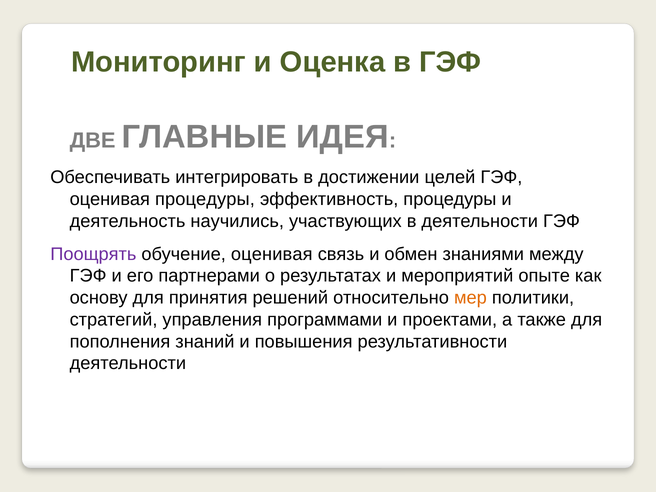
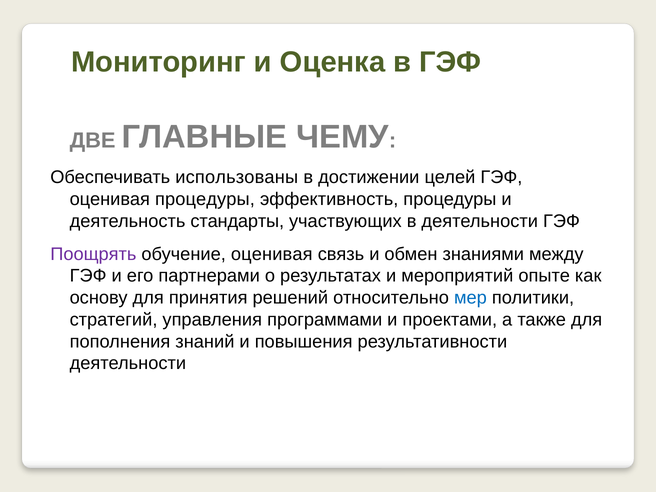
ИДЕЯ: ИДЕЯ -> ЧЕМУ
интегрировать: интегрировать -> использованы
научились: научились -> стандарты
мер colour: orange -> blue
